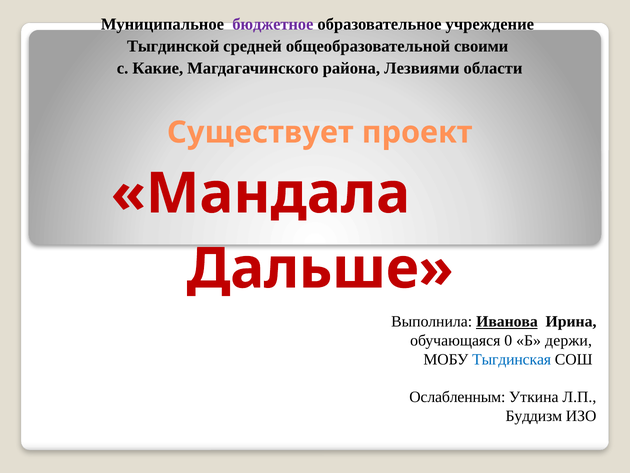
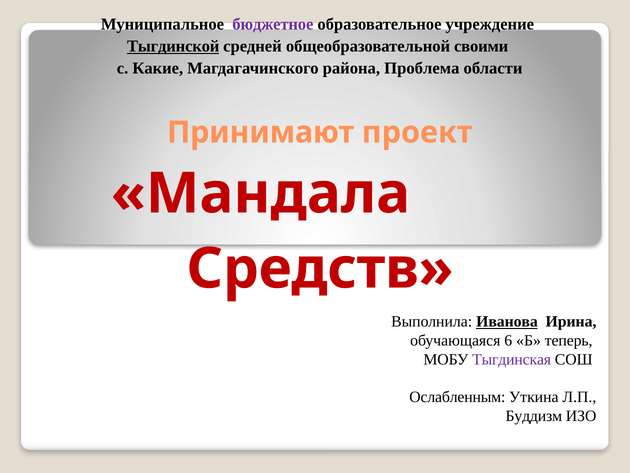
Тыгдинской underline: none -> present
Лезвиями: Лезвиями -> Проблема
Существует: Существует -> Принимают
Дальше: Дальше -> Средств
0: 0 -> 6
держи: держи -> теперь
Тыгдинская colour: blue -> purple
